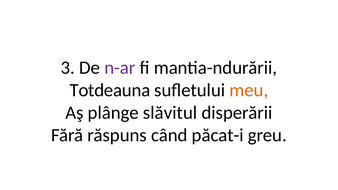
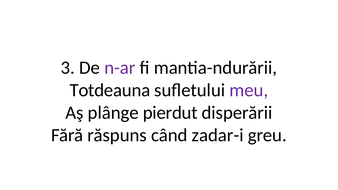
meu colour: orange -> purple
slăvitul: slăvitul -> pierdut
păcat-i: păcat-i -> zadar-i
